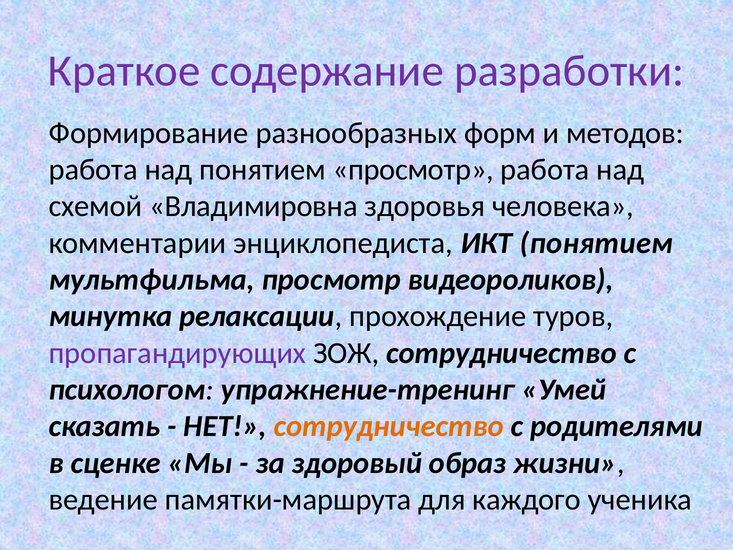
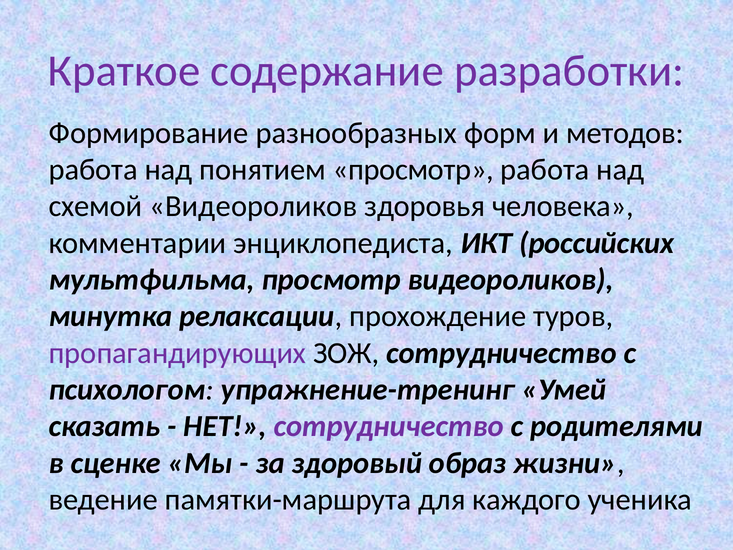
схемой Владимировна: Владимировна -> Видеороликов
ИКТ понятием: понятием -> российских
сотрудничество at (389, 426) colour: orange -> purple
